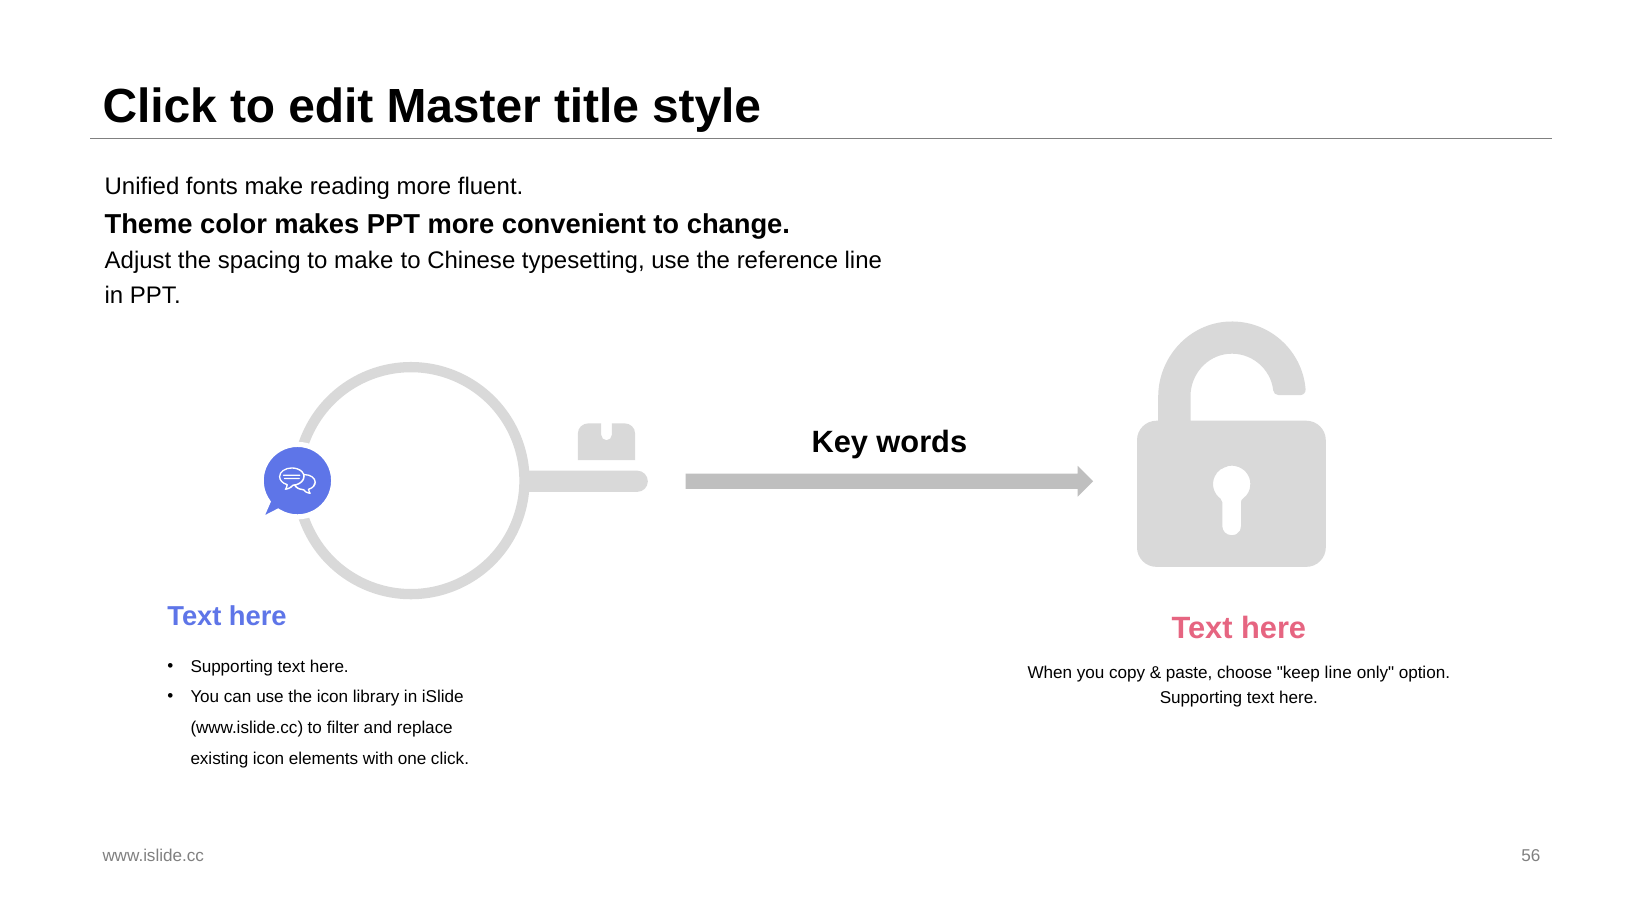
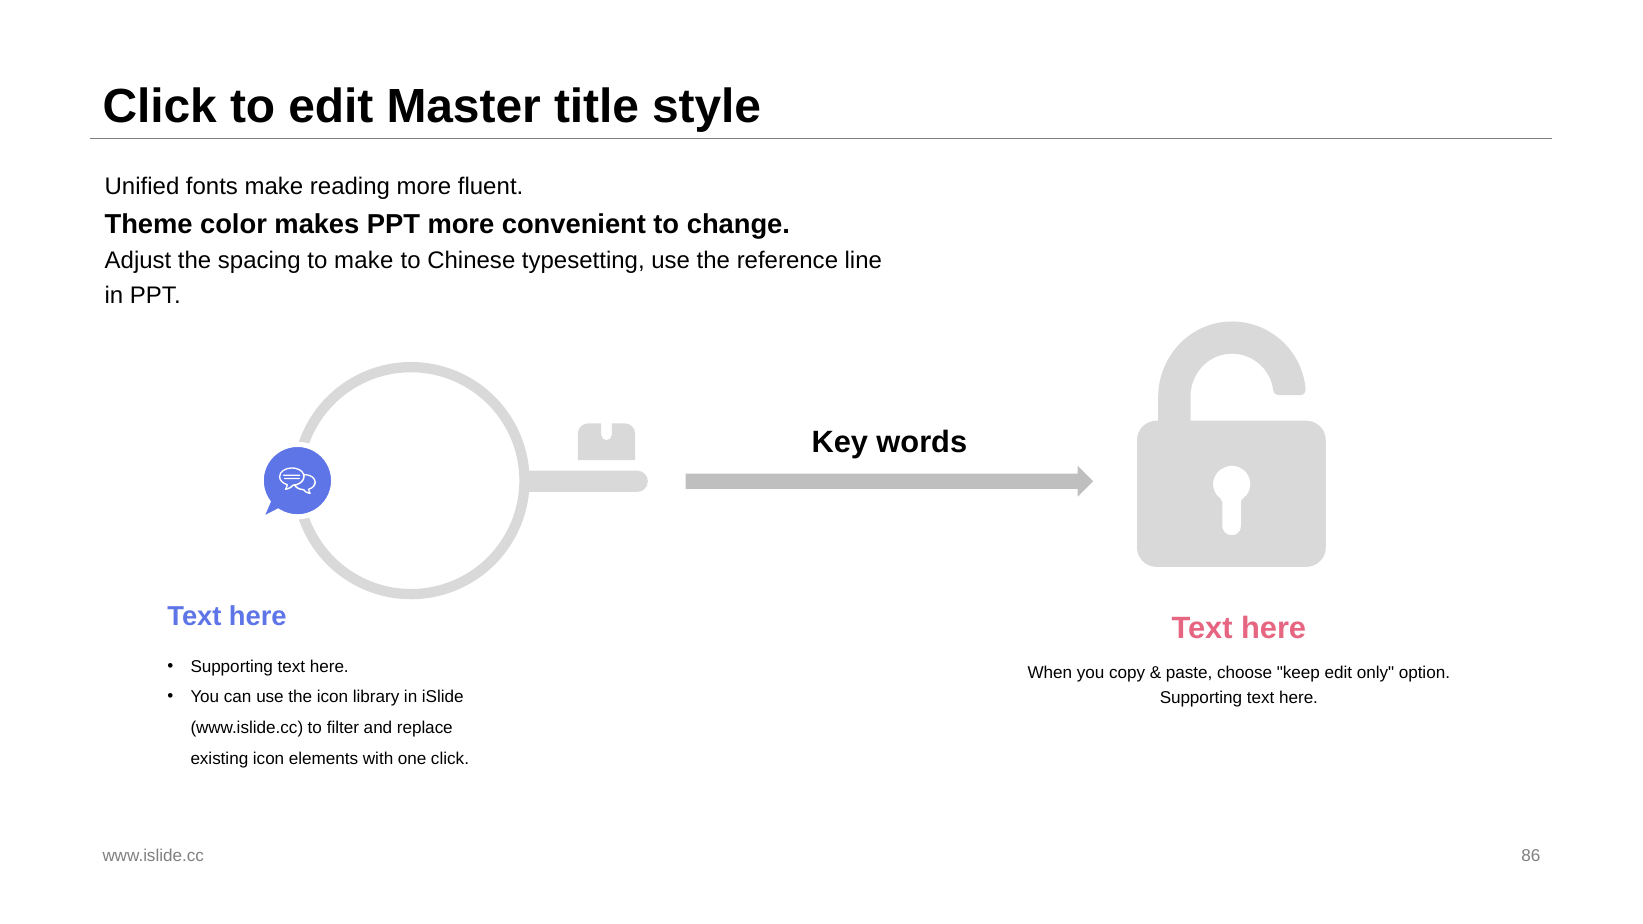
keep line: line -> edit
56: 56 -> 86
